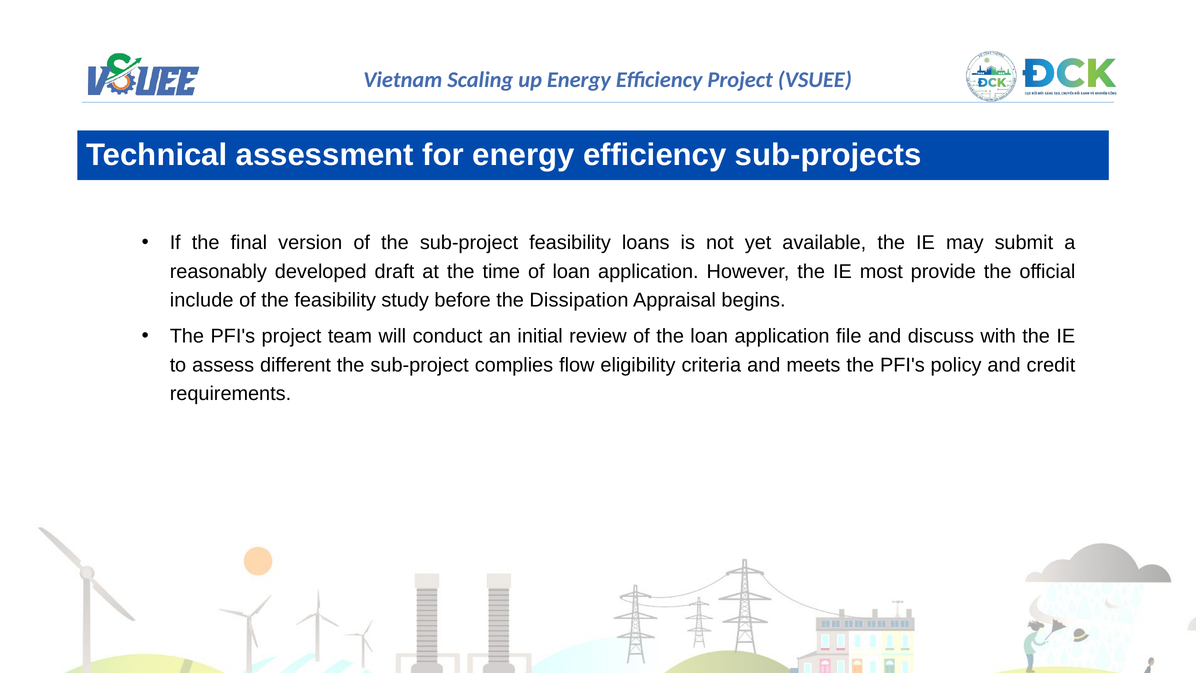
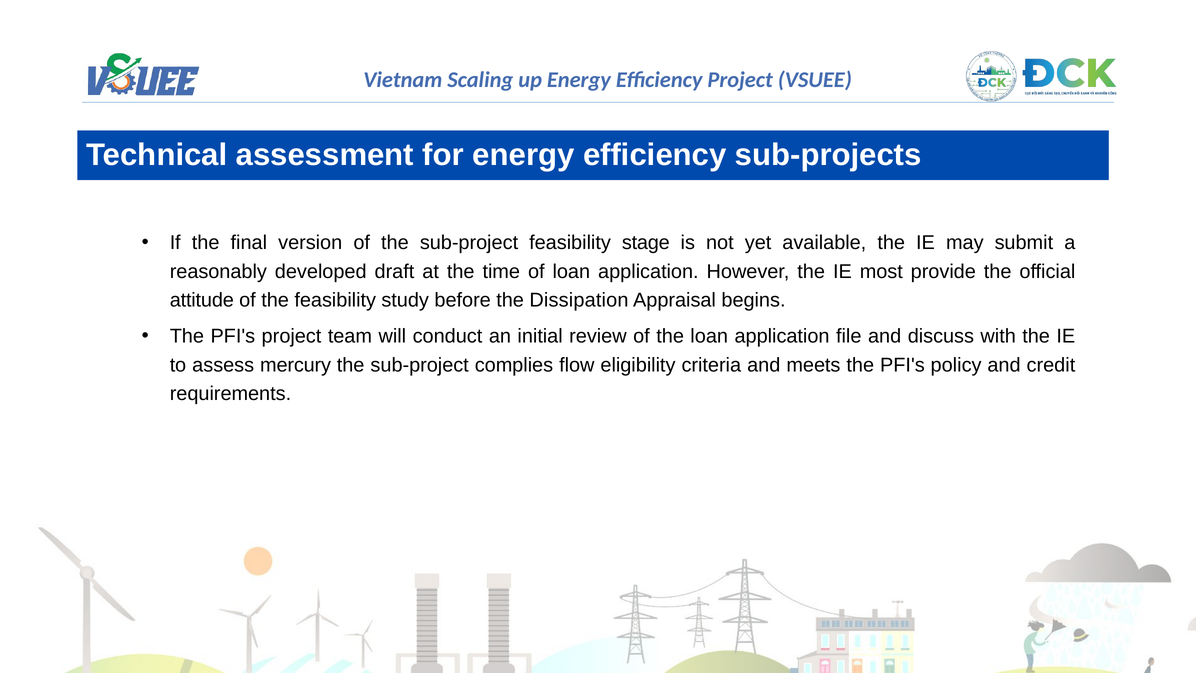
loans: loans -> stage
include: include -> attitude
different: different -> mercury
